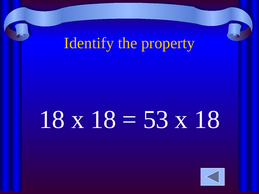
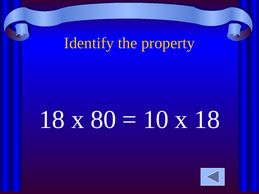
18 x 18: 18 -> 80
53: 53 -> 10
